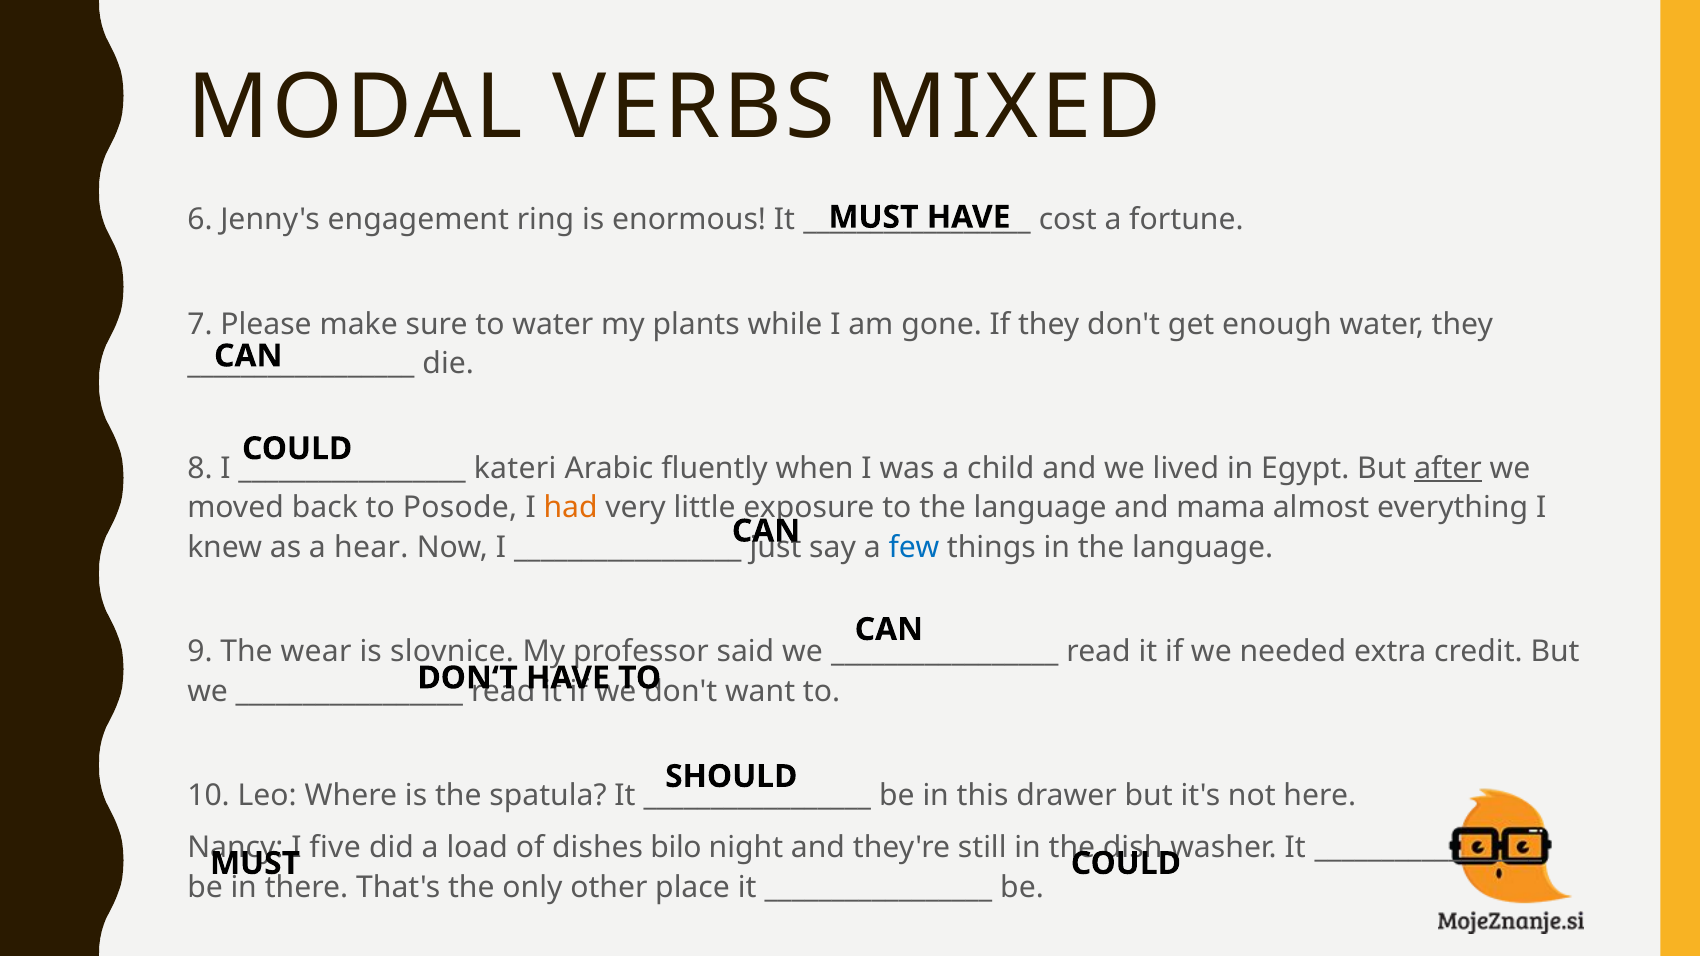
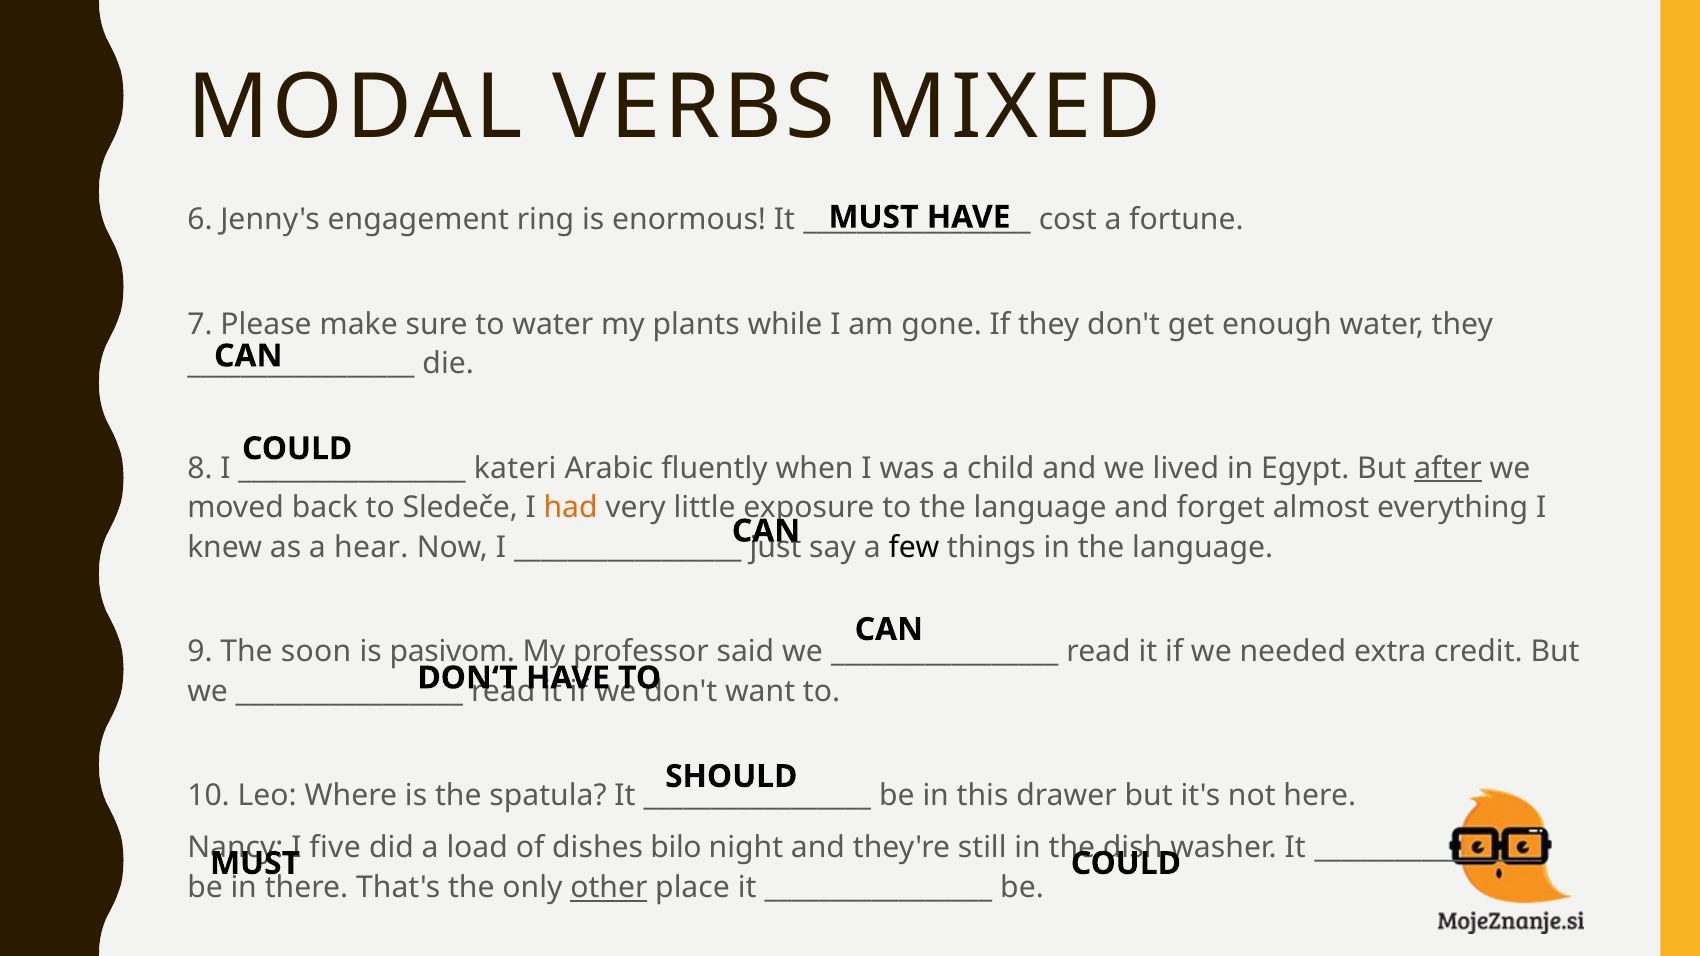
Posode: Posode -> Sledeče
mama: mama -> forget
few colour: blue -> black
wear: wear -> soon
slovnice: slovnice -> pasivom
other underline: none -> present
